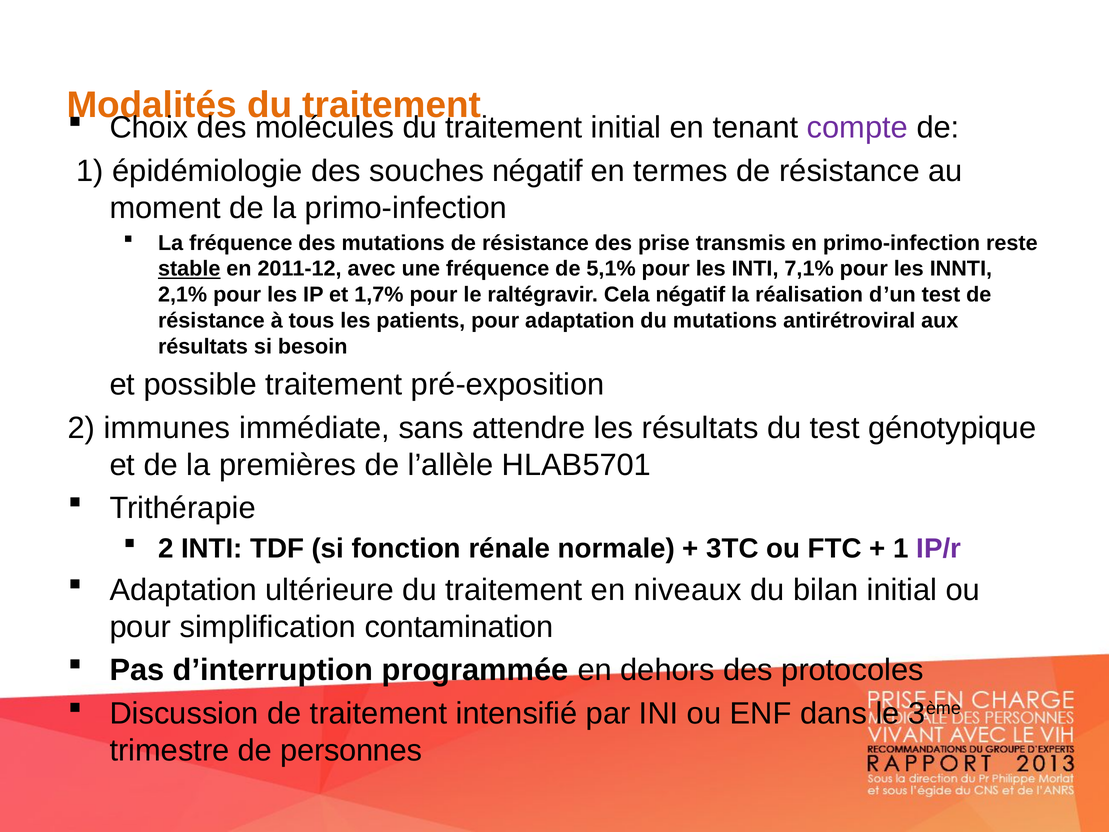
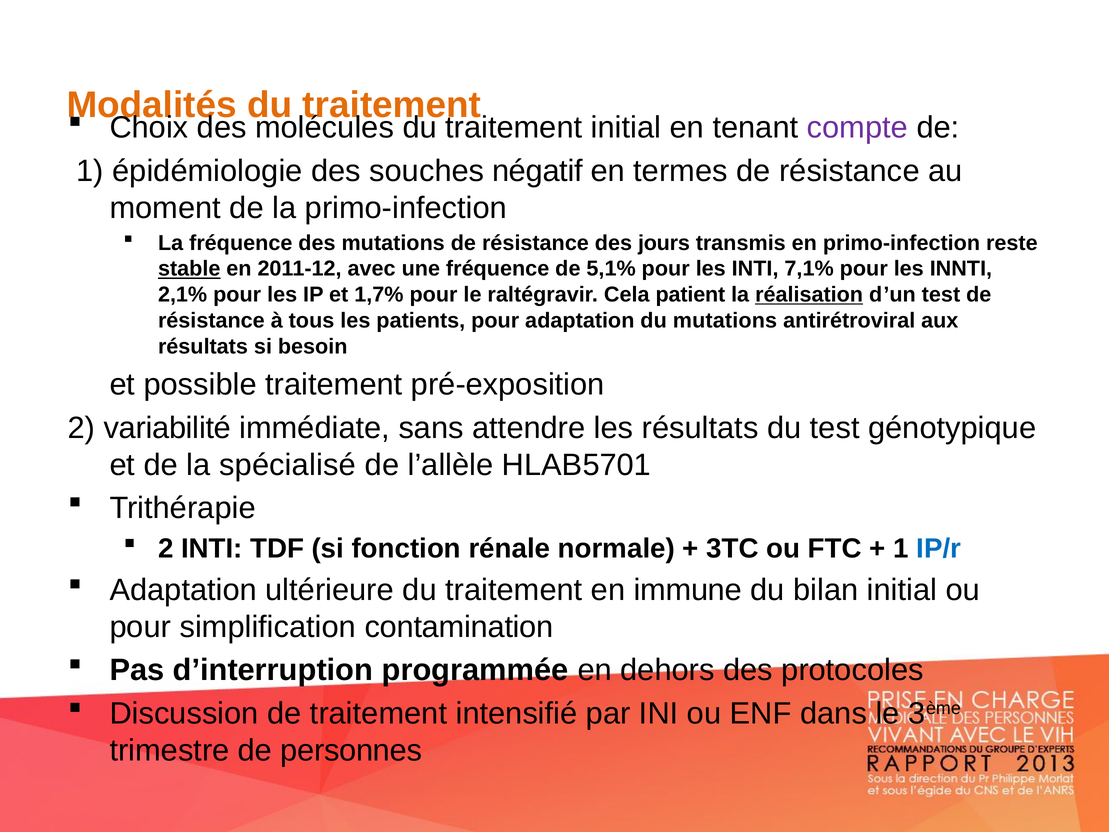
prise: prise -> jours
Cela négatif: négatif -> patient
réalisation underline: none -> present
immunes: immunes -> variabilité
premières: premières -> spécialisé
IP/r colour: purple -> blue
niveaux: niveaux -> immune
